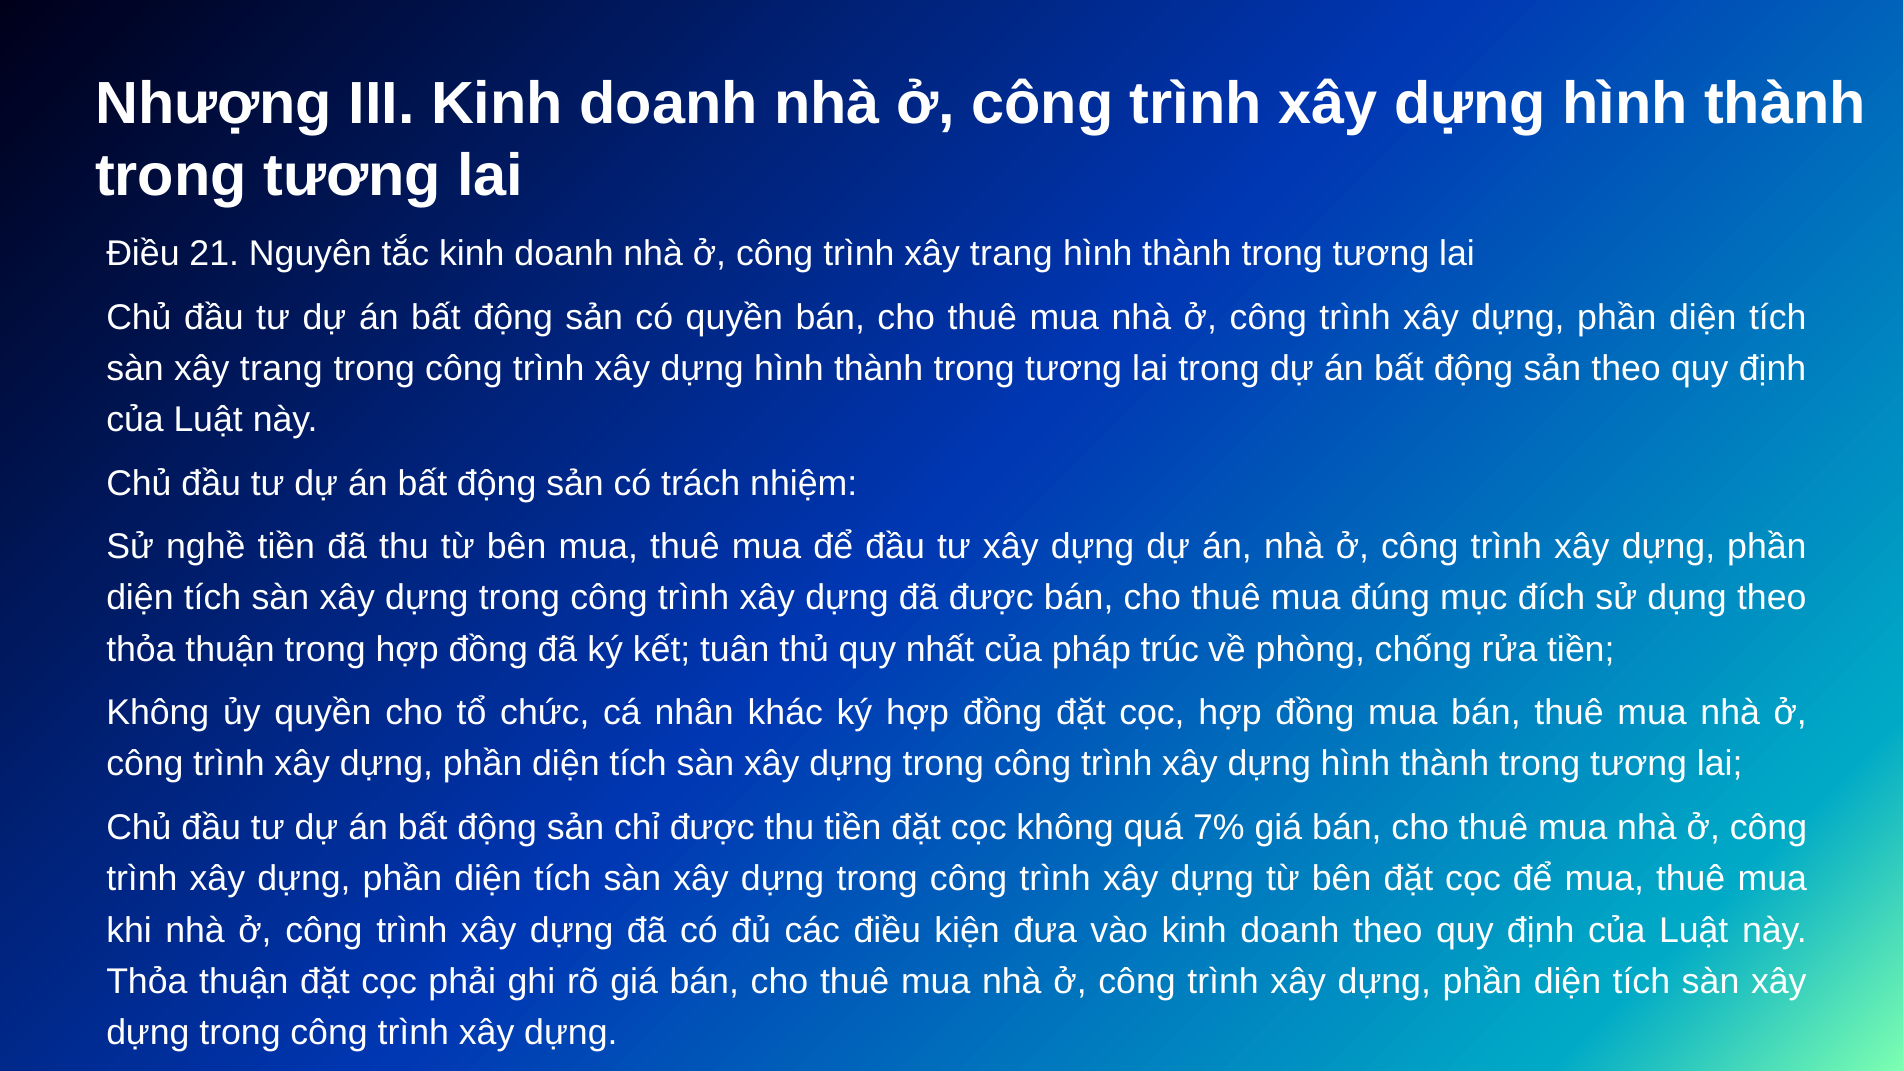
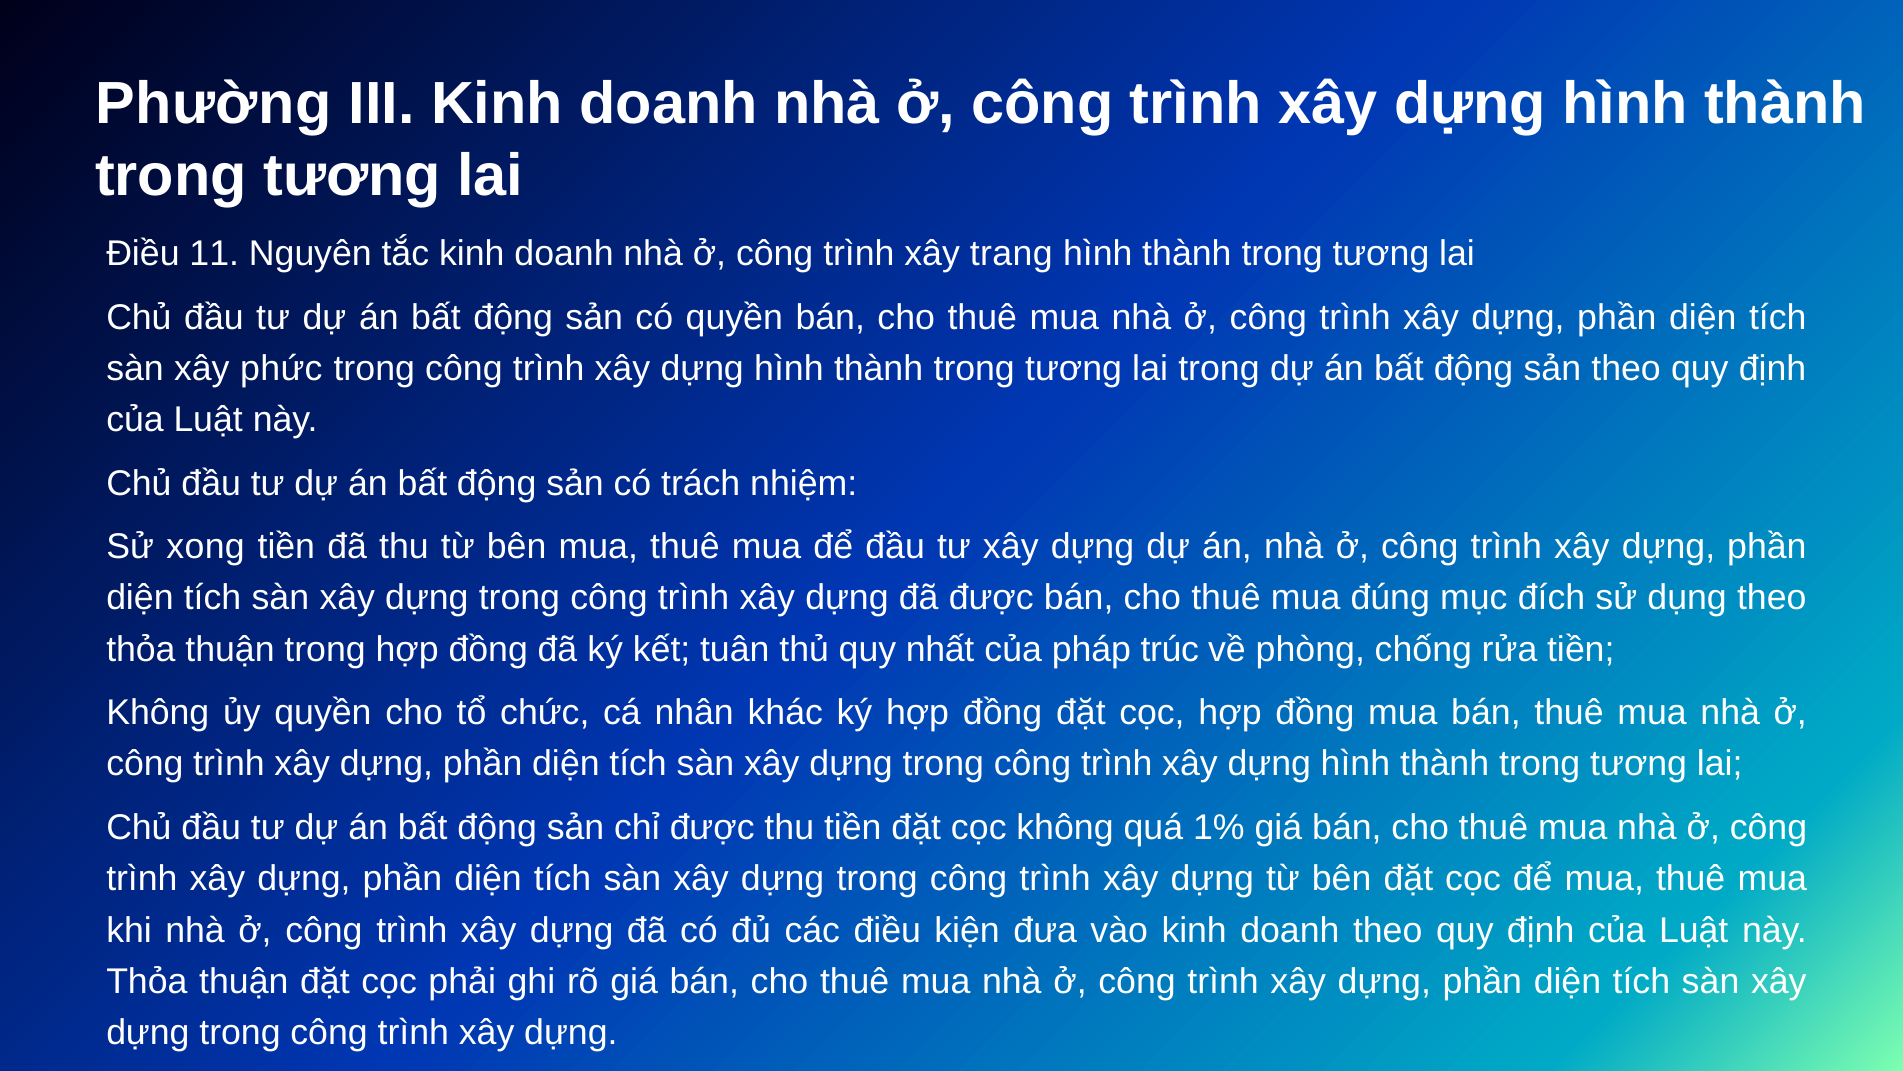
Nhượng: Nhượng -> Phường
21: 21 -> 11
sàn xây trang: trang -> phức
nghề: nghề -> xong
7%: 7% -> 1%
